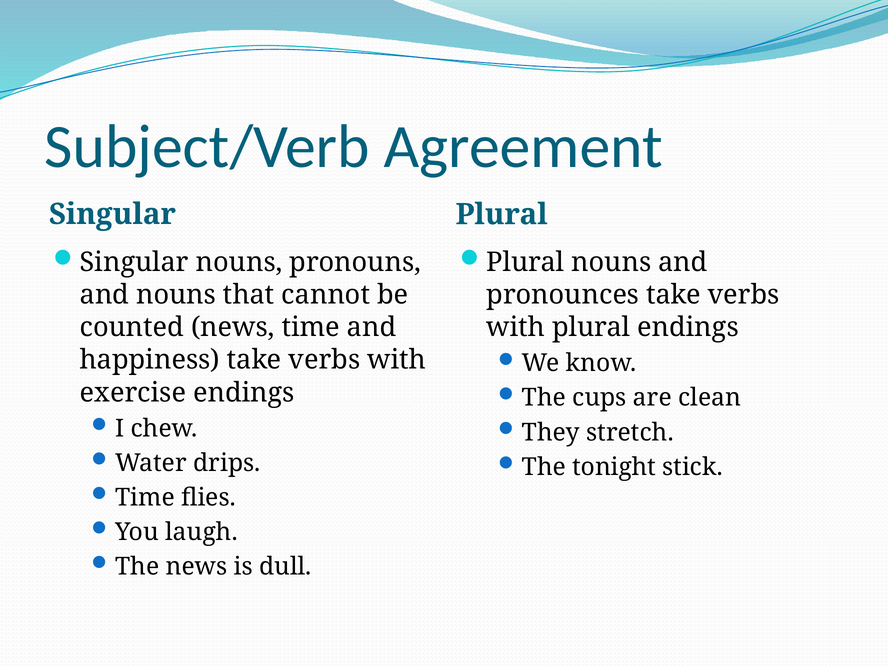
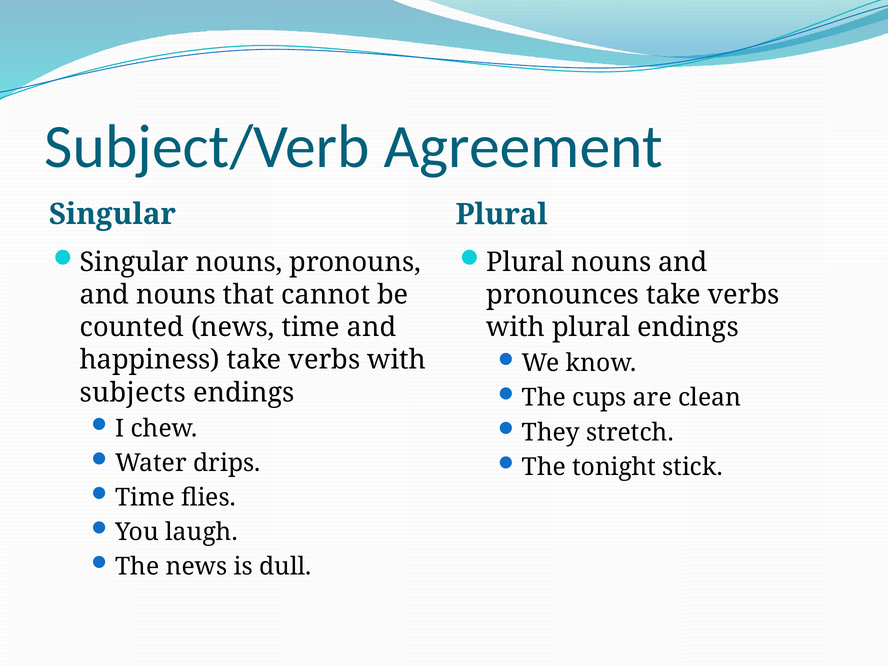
exercise: exercise -> subjects
